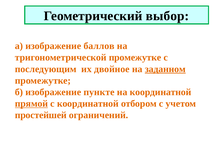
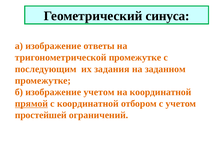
выбор: выбор -> синуса
баллов: баллов -> ответы
двойное: двойное -> задания
заданном underline: present -> none
изображение пункте: пункте -> учетом
